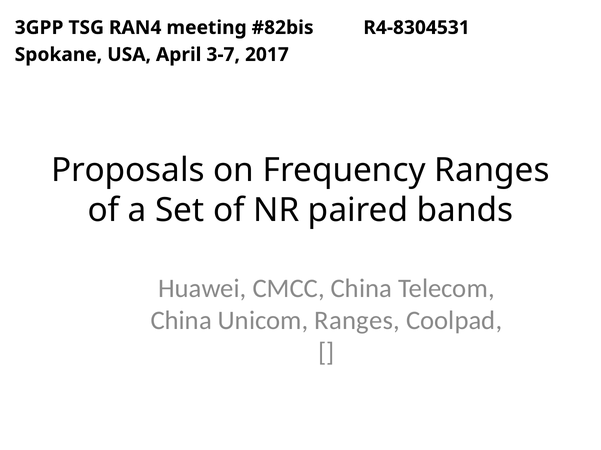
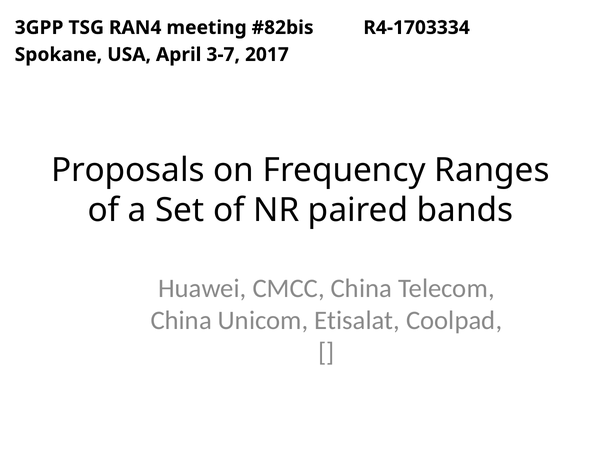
R4-8304531: R4-8304531 -> R4-1703334
Unicom Ranges: Ranges -> Etisalat
